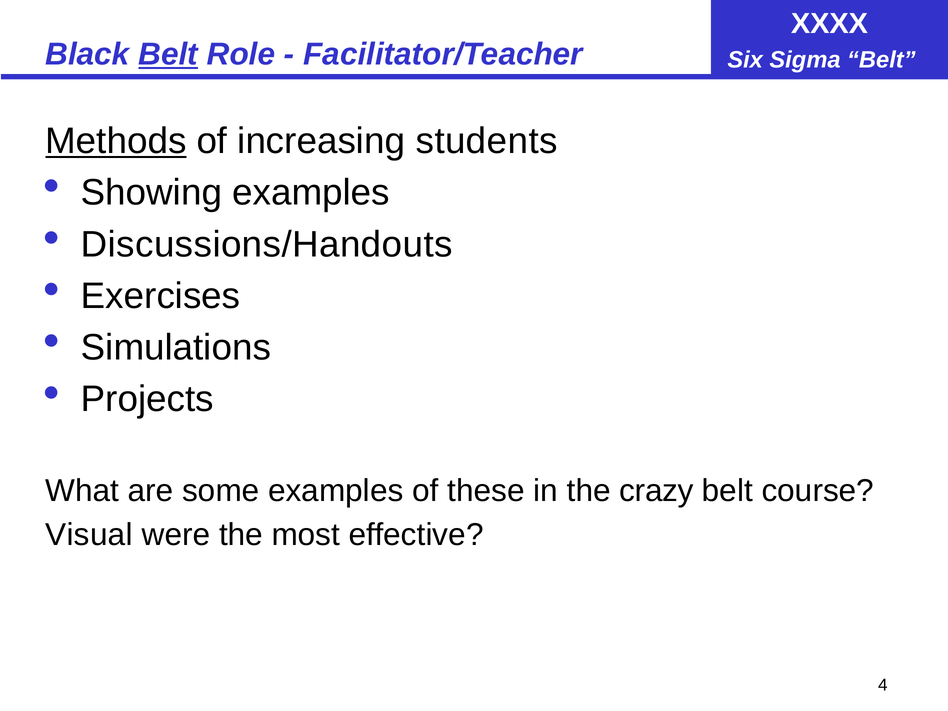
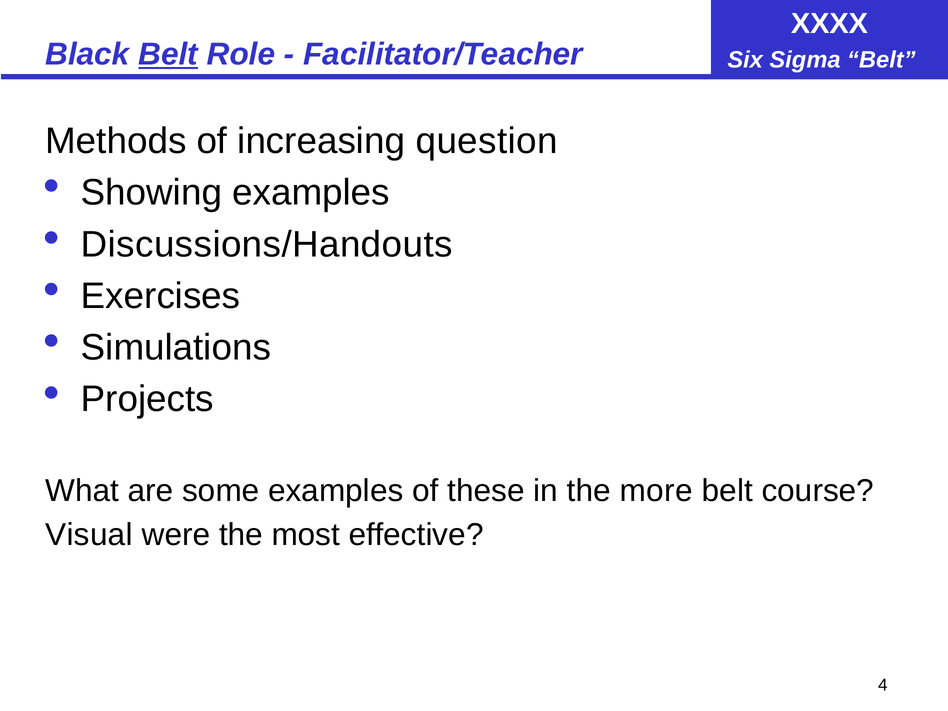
Methods underline: present -> none
students: students -> question
crazy: crazy -> more
